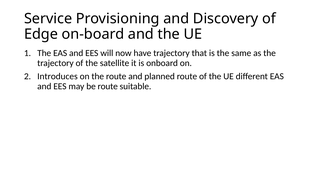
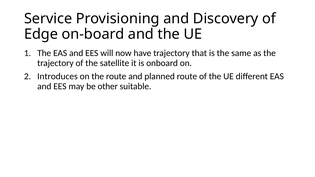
be route: route -> other
